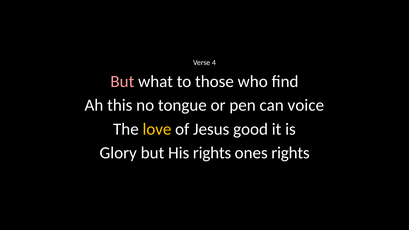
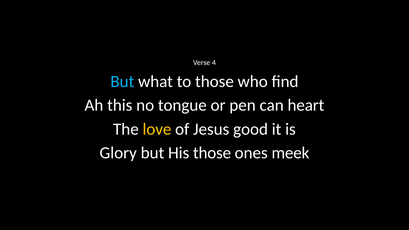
But at (122, 81) colour: pink -> light blue
voice: voice -> heart
His rights: rights -> those
ones rights: rights -> meek
